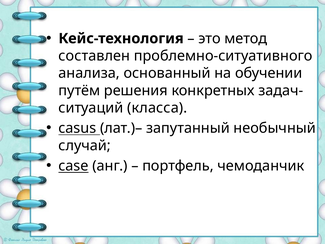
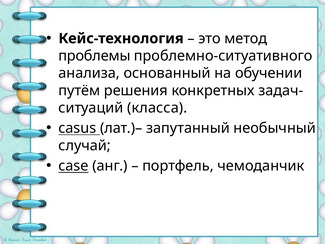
составлен: составлен -> проблемы
